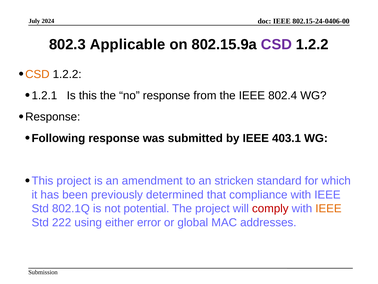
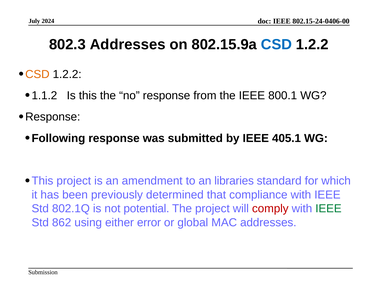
802.3 Applicable: Applicable -> Addresses
CSD at (276, 44) colour: purple -> blue
1.2.1: 1.2.1 -> 1.1.2
802.4: 802.4 -> 800.1
403.1: 403.1 -> 405.1
stricken: stricken -> libraries
IEEE at (328, 208) colour: orange -> green
222: 222 -> 862
